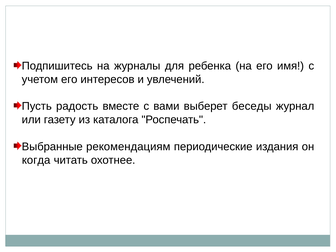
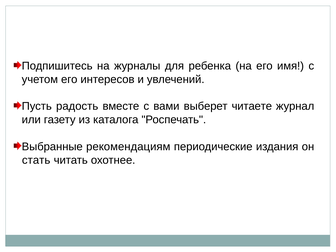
беседы: беседы -> читаете
когда: когда -> стать
